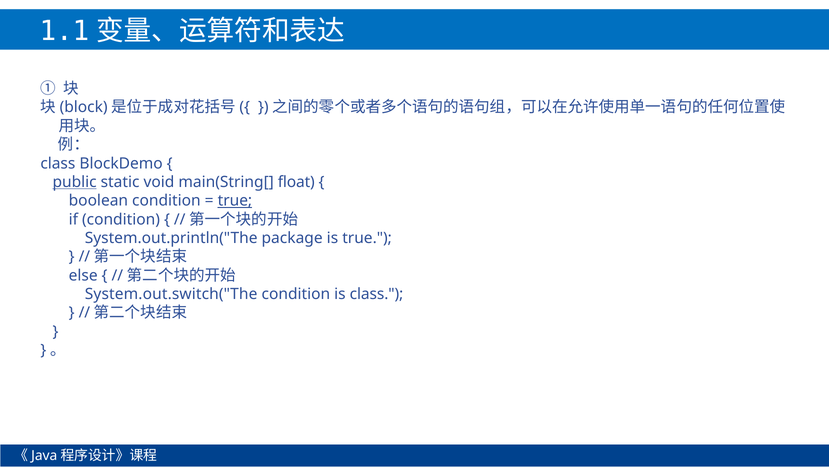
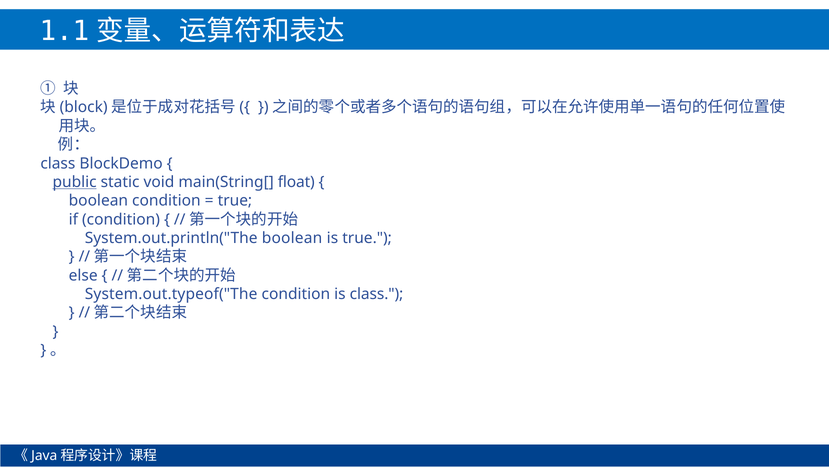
true at (235, 200) underline: present -> none
System.out.println("The package: package -> boolean
System.out.switch("The: System.out.switch("The -> System.out.typeof("The
